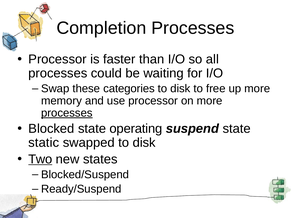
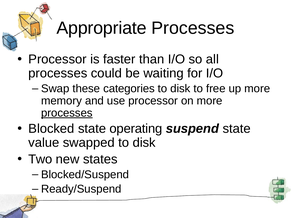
Completion: Completion -> Appropriate
static: static -> value
Two underline: present -> none
